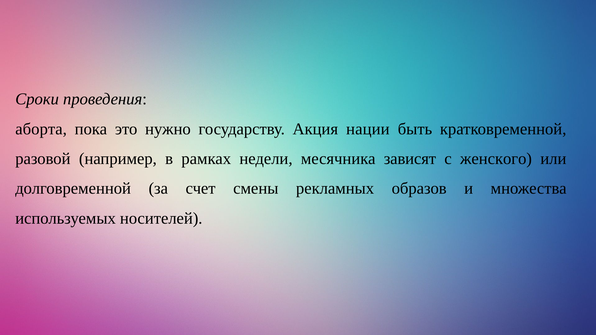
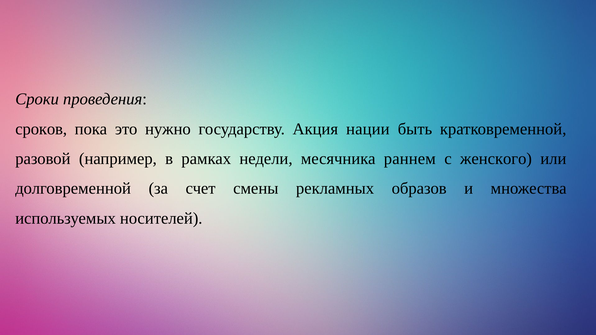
аборта: аборта -> сроков
зависят: зависят -> раннем
